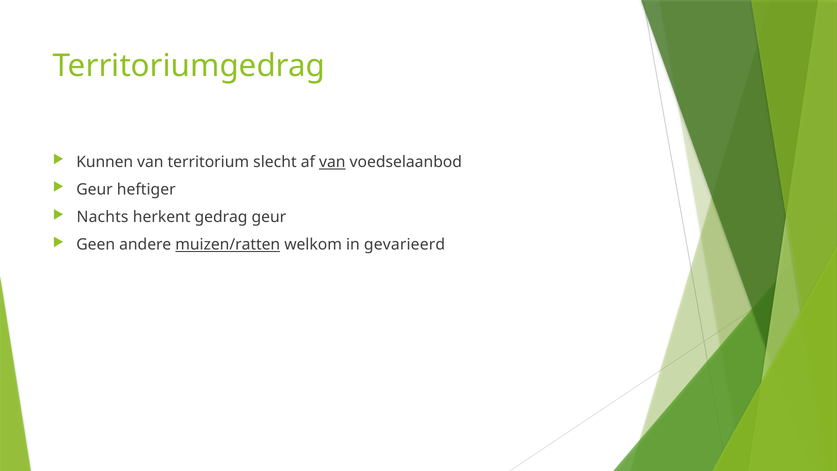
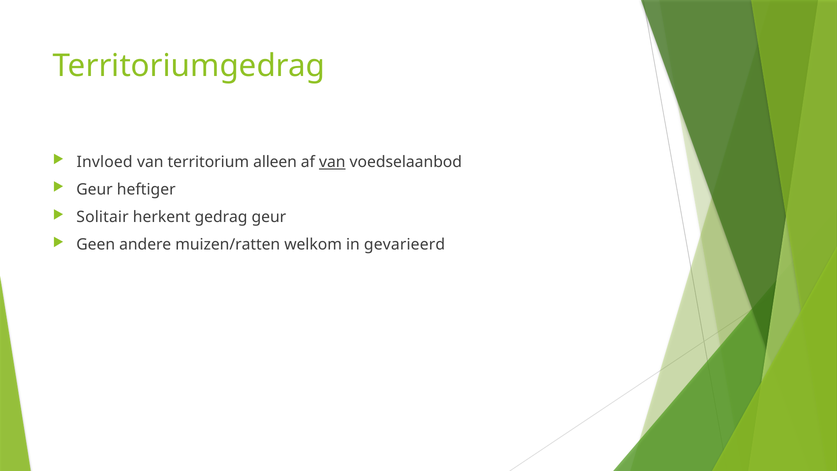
Kunnen: Kunnen -> Invloed
slecht: slecht -> alleen
Nachts: Nachts -> Solitair
muizen/ratten underline: present -> none
